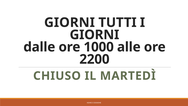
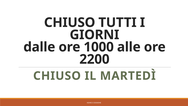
GIORNI at (70, 22): GIORNI -> CHIUSO
